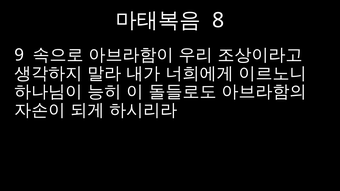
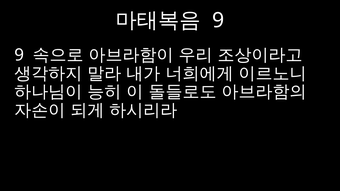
8 at (218, 20): 8 -> 9
